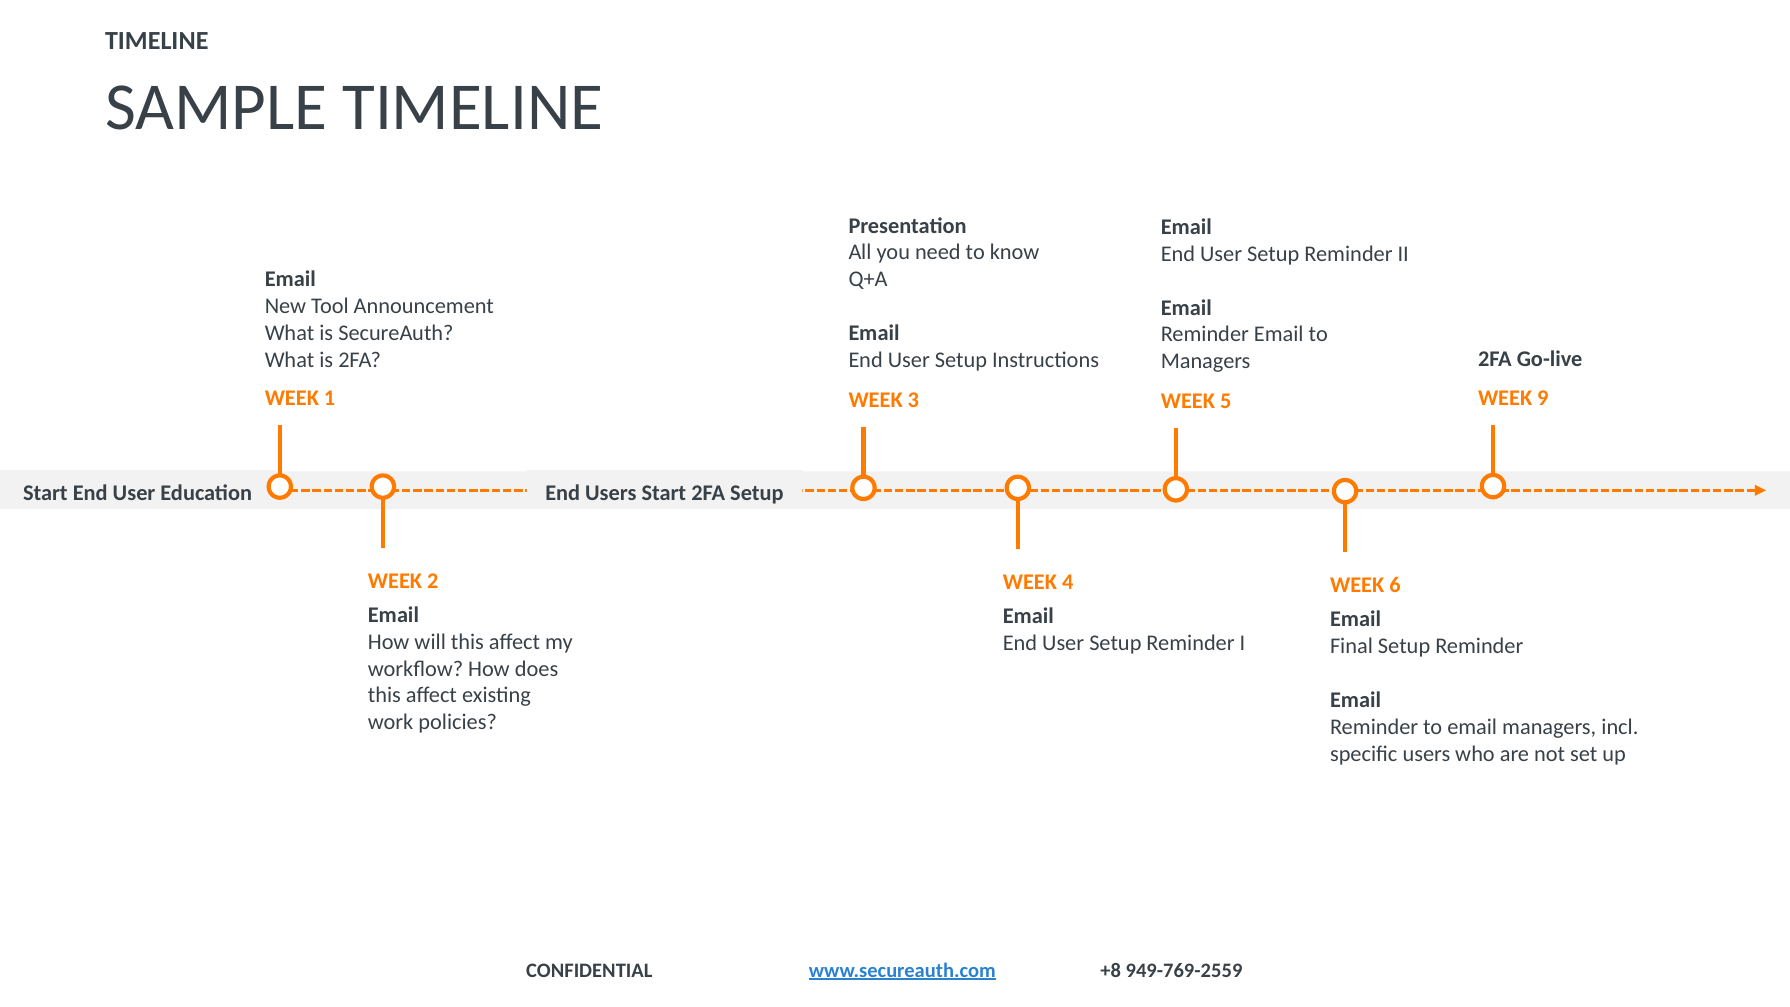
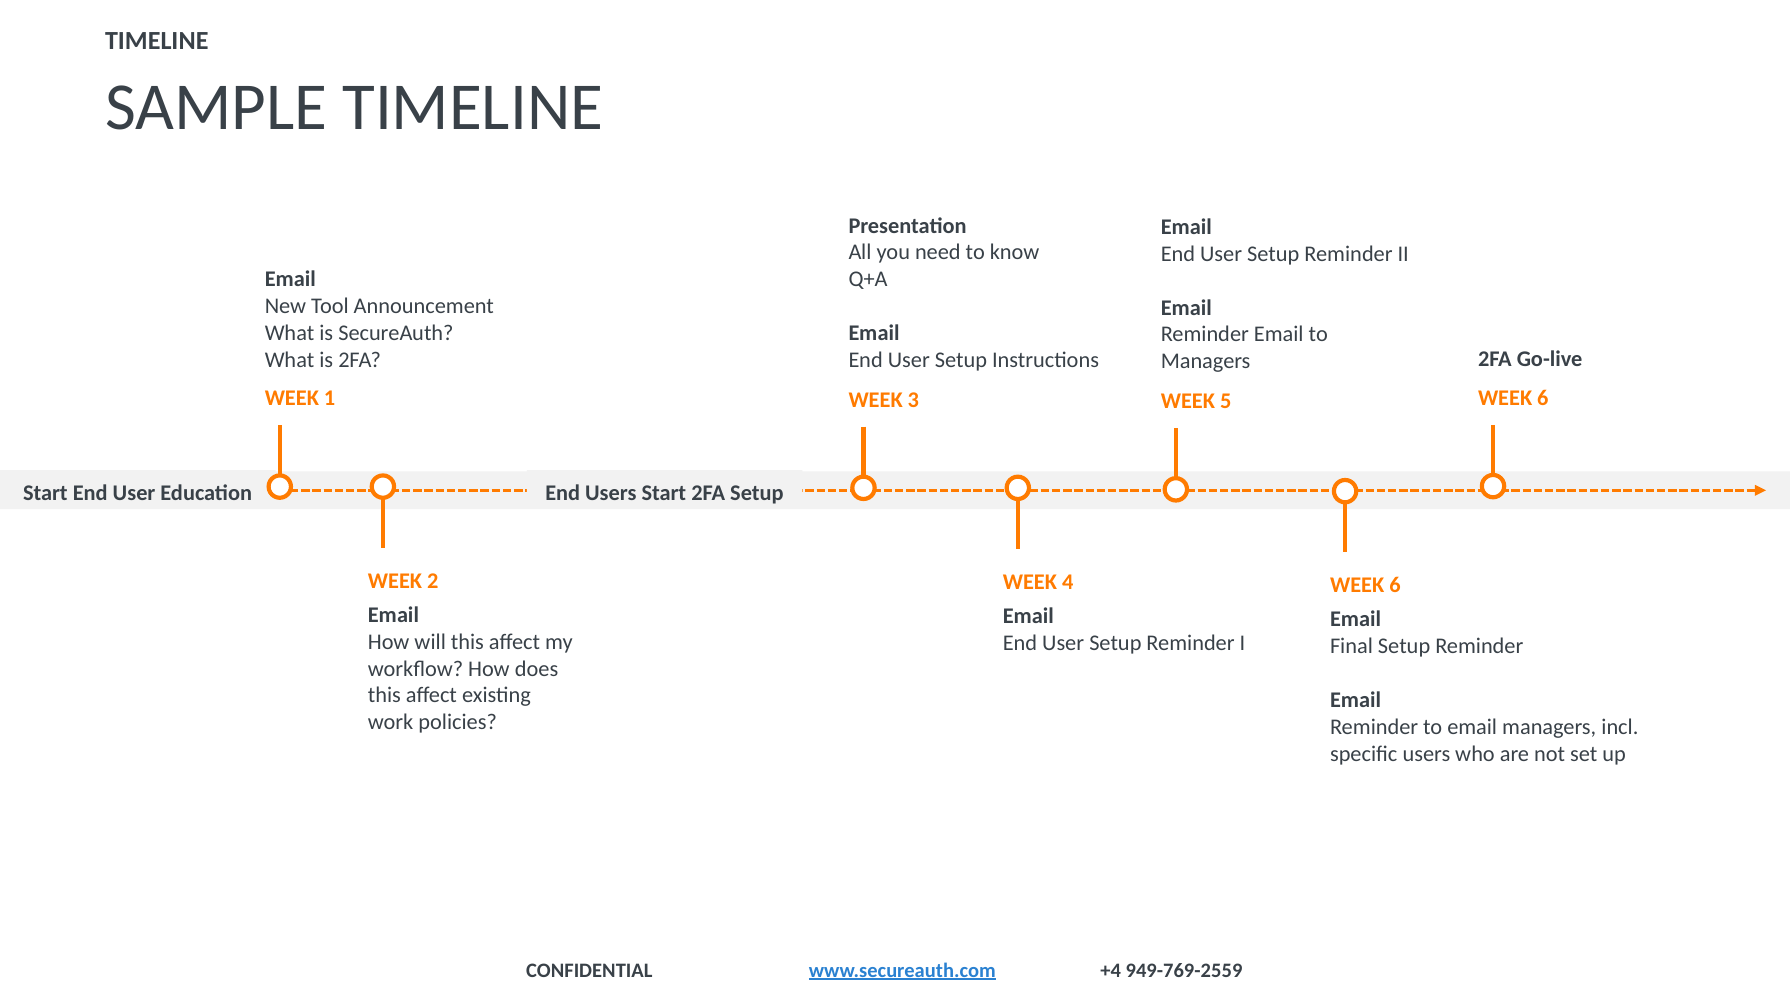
9 at (1543, 398): 9 -> 6
+8: +8 -> +4
